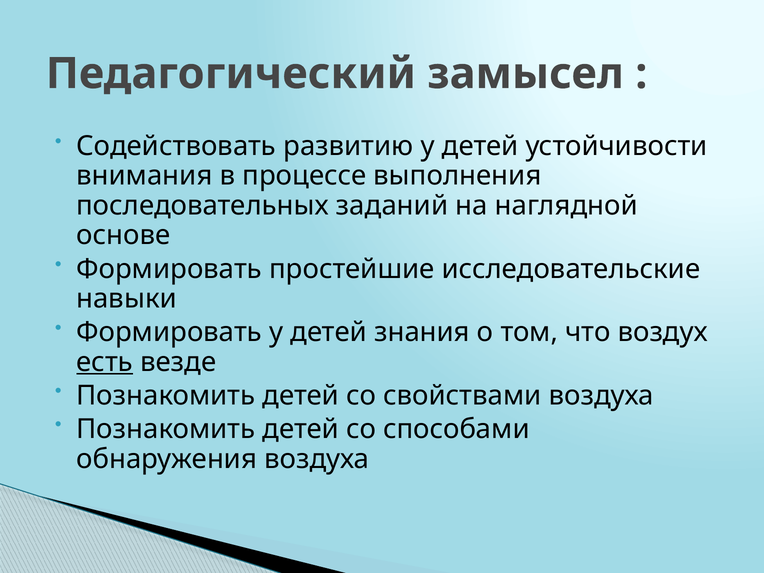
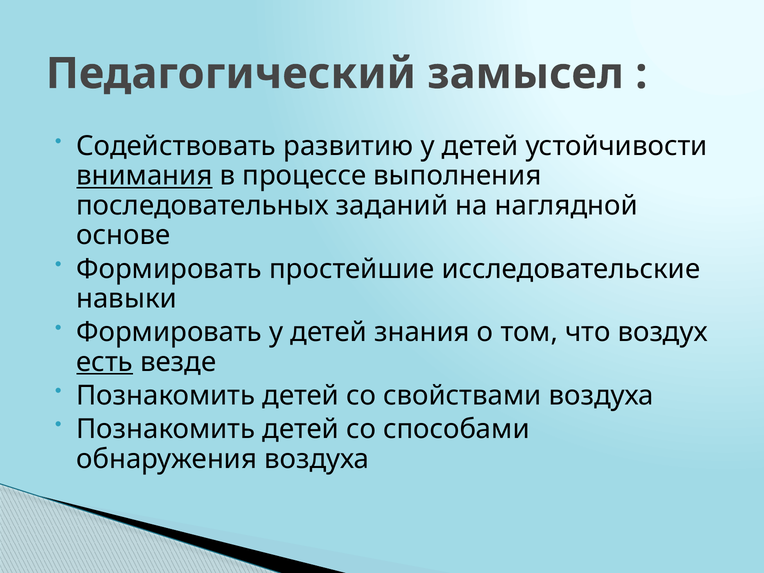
внимания underline: none -> present
